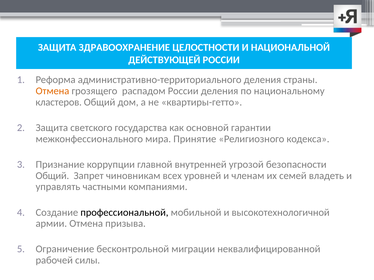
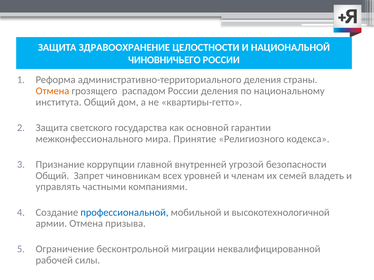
ДЕЙСТВУЮЩЕЙ: ДЕЙСТВУЮЩЕЙ -> ЧИНОВНИЧЬЕГО
кластеров: кластеров -> института
профессиональной colour: black -> blue
